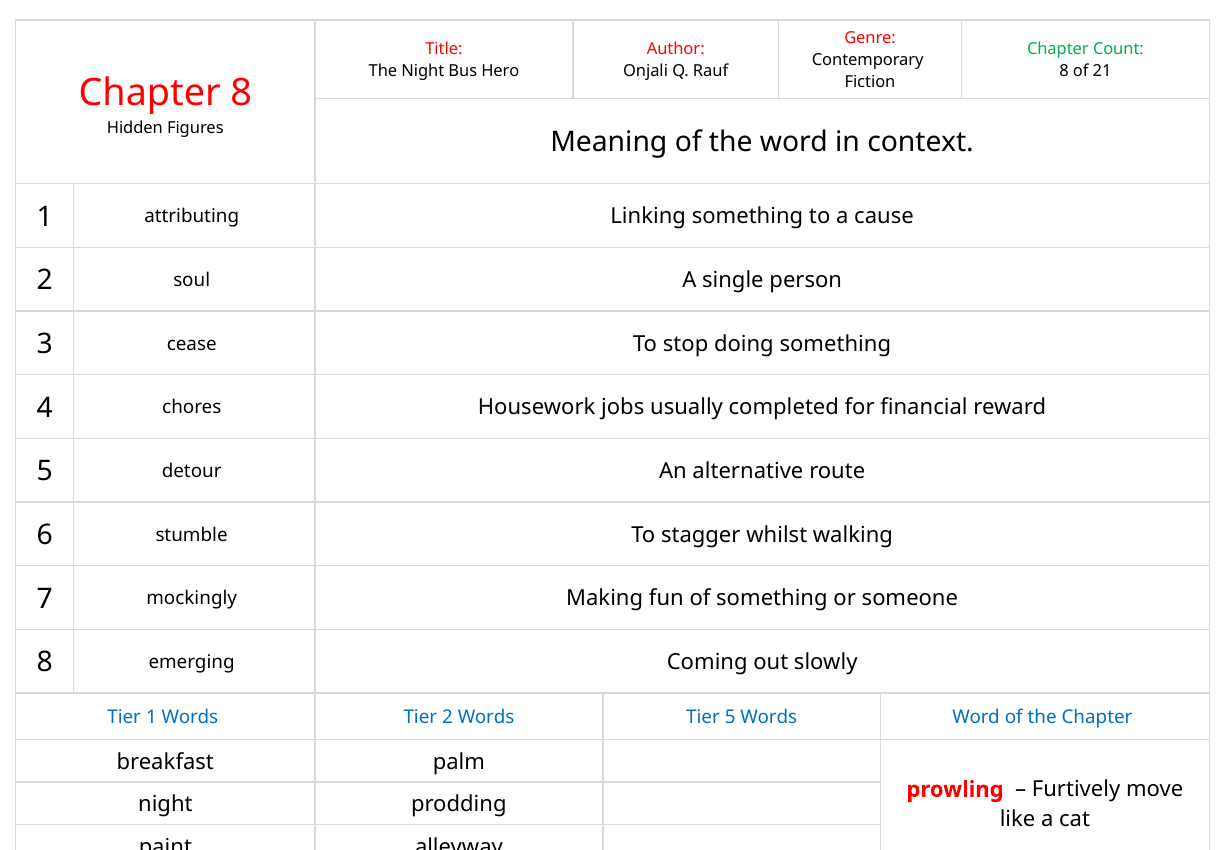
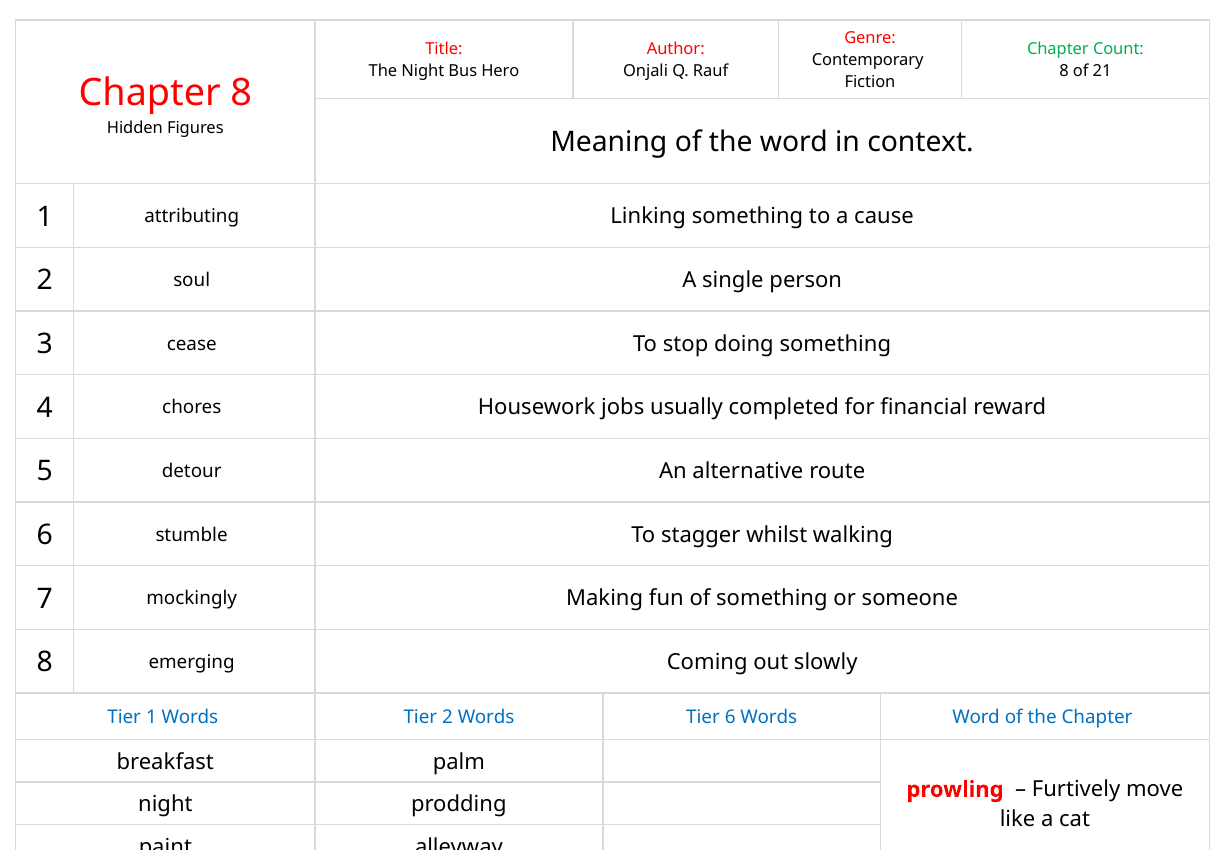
Tier 5: 5 -> 6
